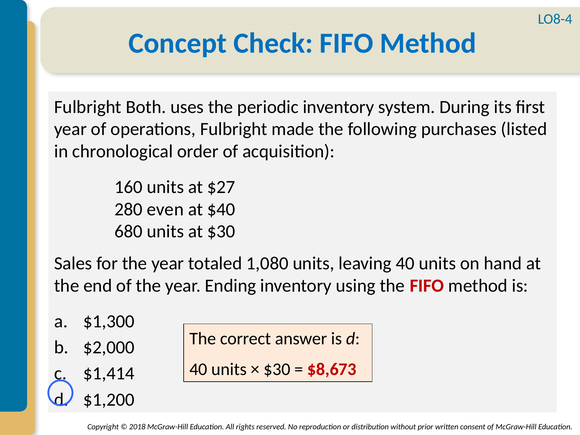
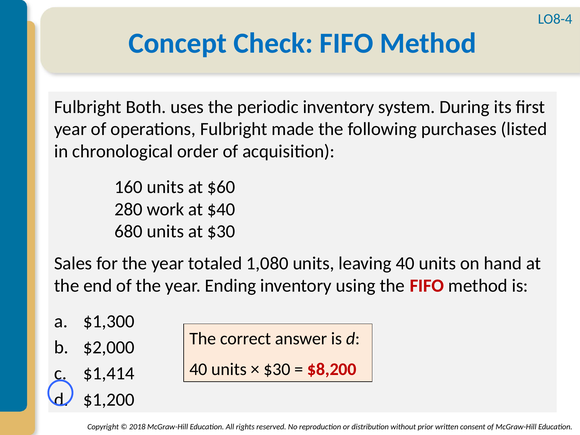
$27: $27 -> $60
even: even -> work
$8,673: $8,673 -> $8,200
